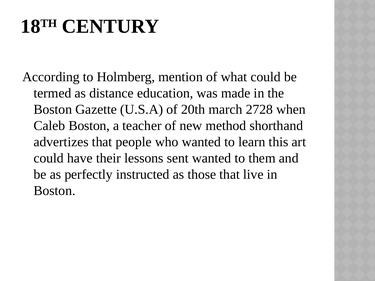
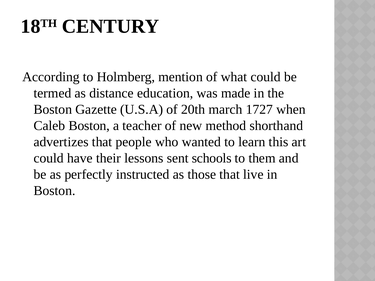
2728: 2728 -> 1727
sent wanted: wanted -> schools
